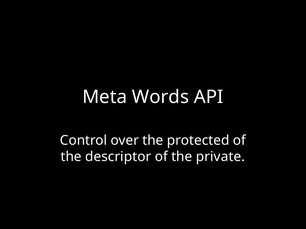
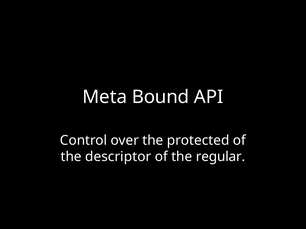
Words: Words -> Bound
private: private -> regular
